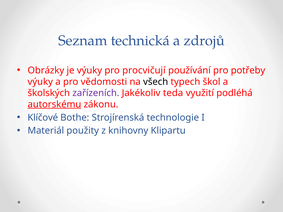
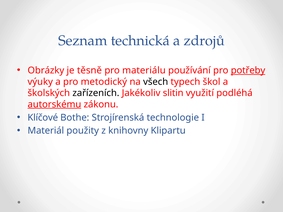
je výuky: výuky -> těsně
procvičují: procvičují -> materiálu
potřeby underline: none -> present
vědomosti: vědomosti -> metodický
zařízeních colour: purple -> black
teda: teda -> slitin
